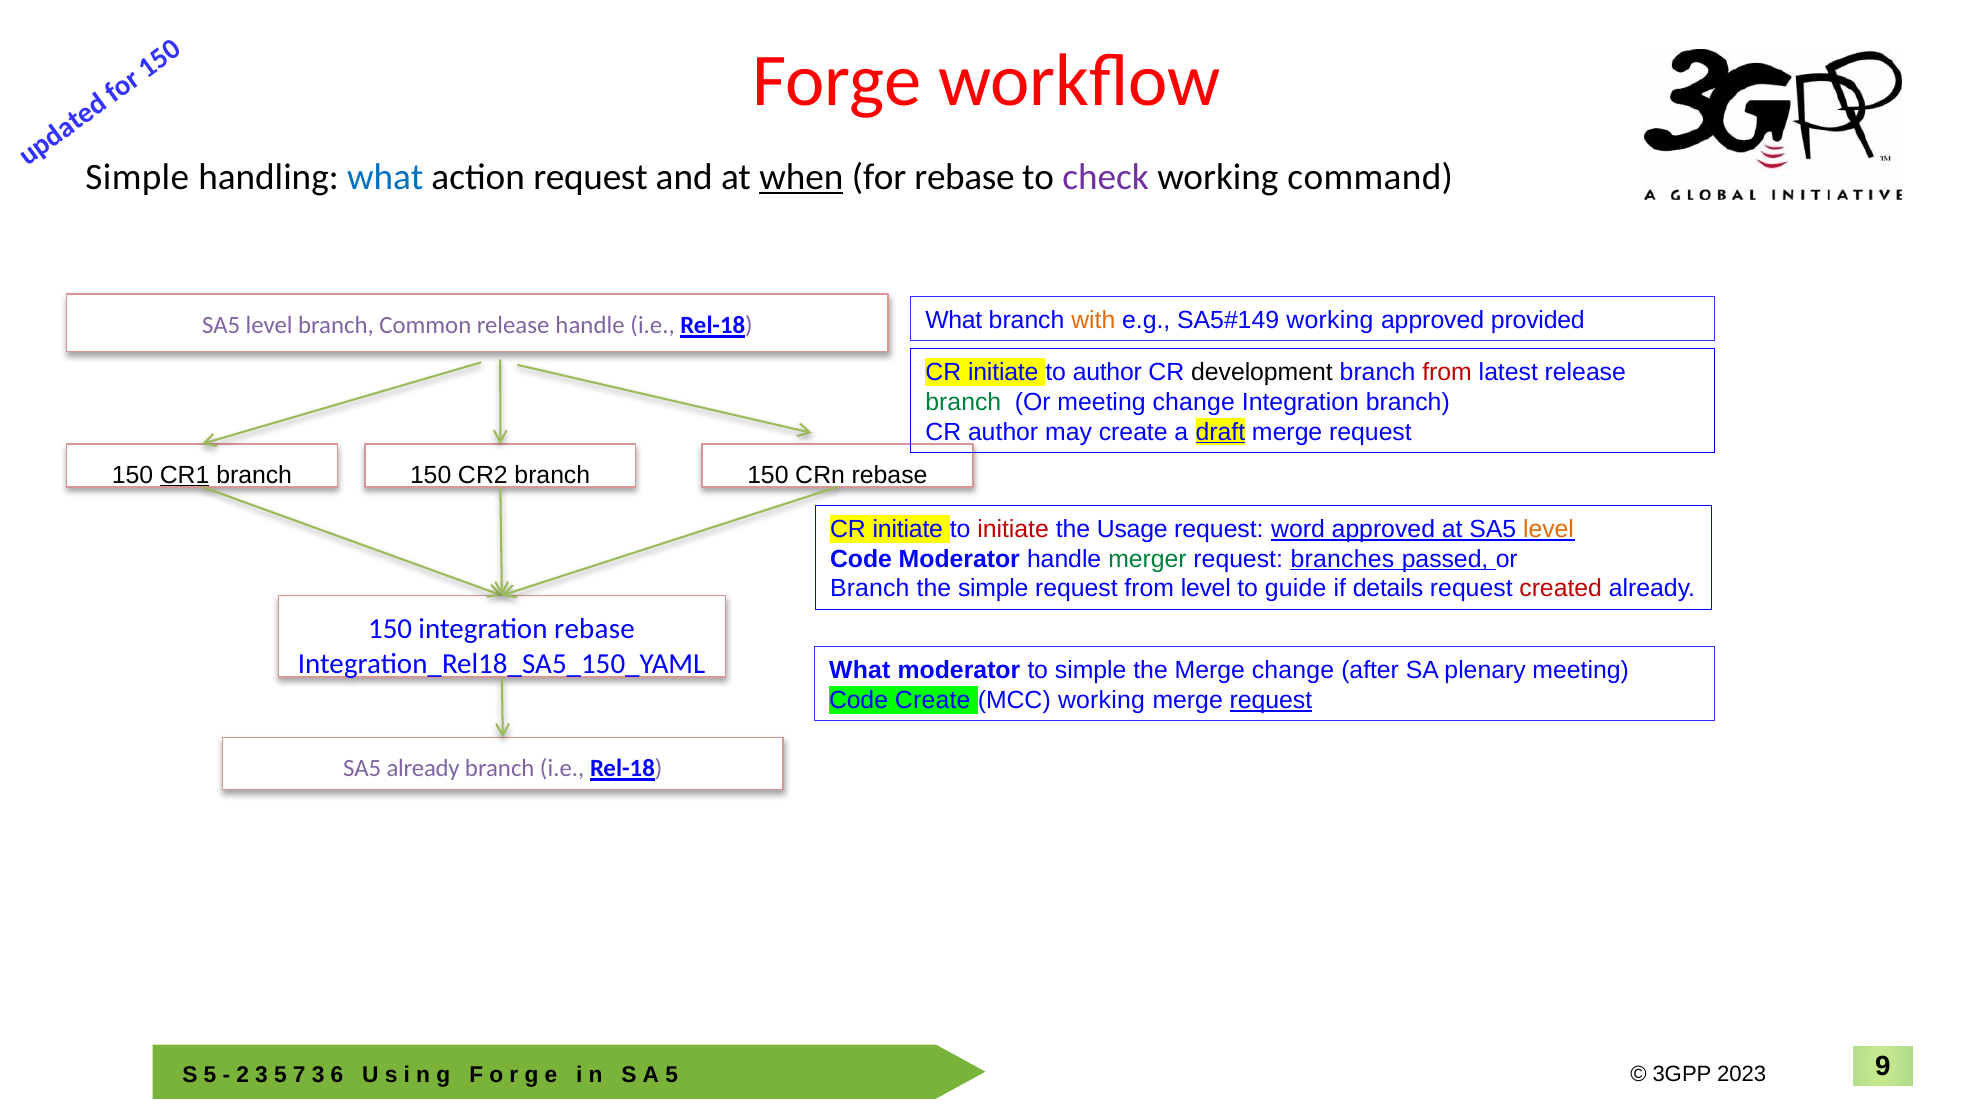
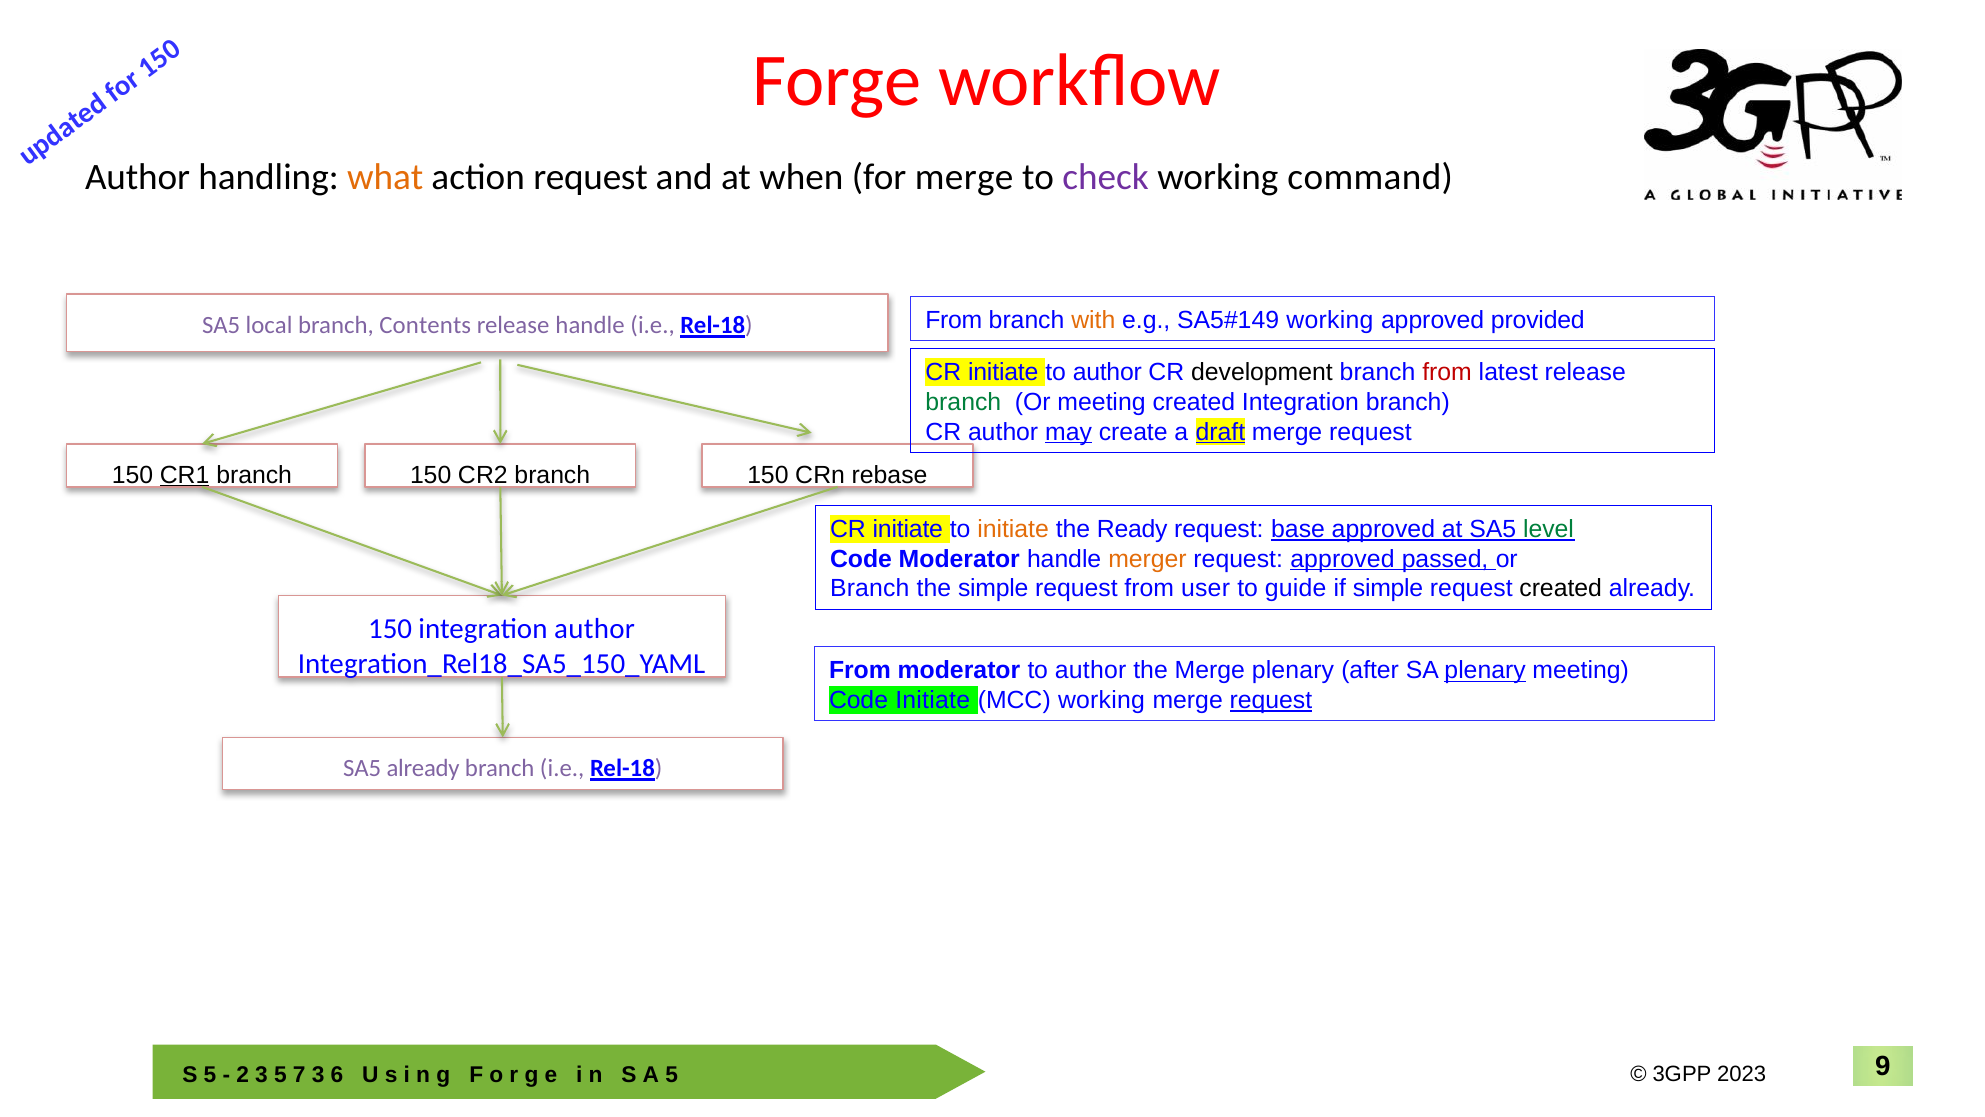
Simple at (137, 177): Simple -> Author
what at (385, 177) colour: blue -> orange
when underline: present -> none
for rebase: rebase -> merge
What at (954, 320): What -> From
level at (269, 325): level -> local
Common: Common -> Contents
meeting change: change -> created
may underline: none -> present
initiate at (1013, 529) colour: red -> orange
Usage: Usage -> Ready
word: word -> base
level at (1548, 529) colour: orange -> green
merger colour: green -> orange
request branches: branches -> approved
from level: level -> user
if details: details -> simple
created at (1561, 588) colour: red -> black
integration rebase: rebase -> author
What at (860, 670): What -> From
moderator to simple: simple -> author
Merge change: change -> plenary
plenary at (1485, 670) underline: none -> present
Code Create: Create -> Initiate
